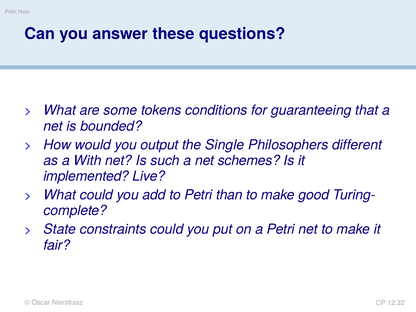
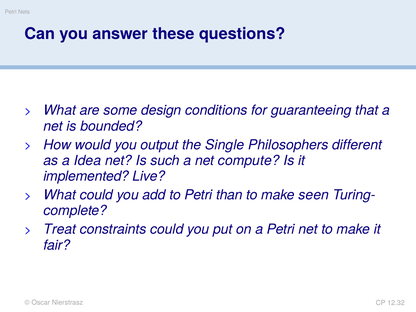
tokens: tokens -> design
With: With -> Idea
schemes: schemes -> compute
good: good -> seen
State: State -> Treat
